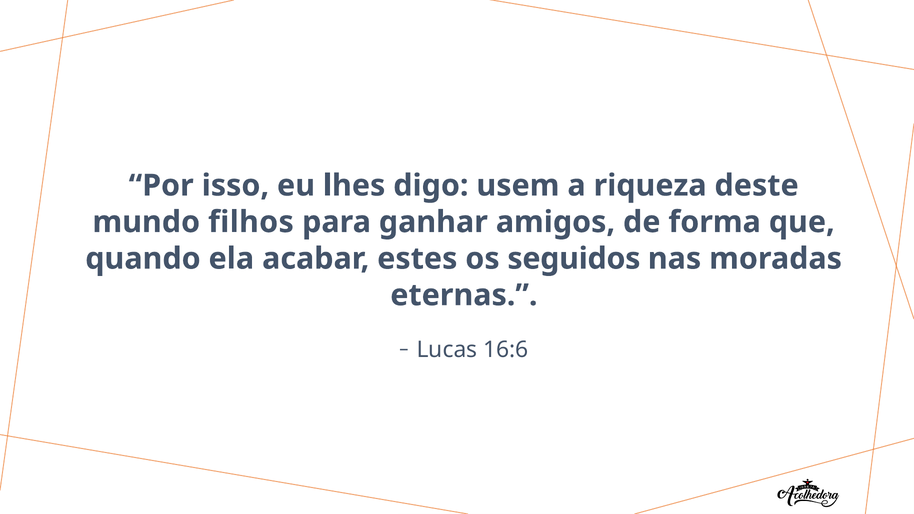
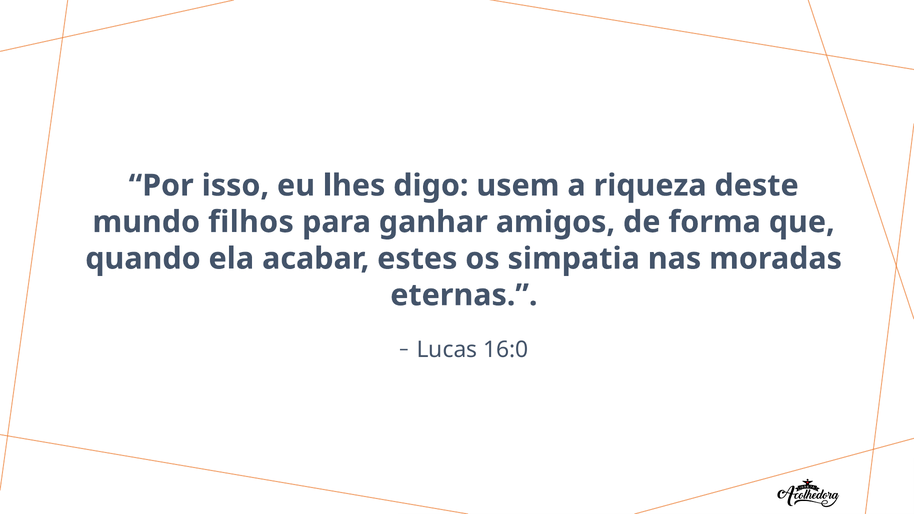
seguidos: seguidos -> simpatia
16:6: 16:6 -> 16:0
